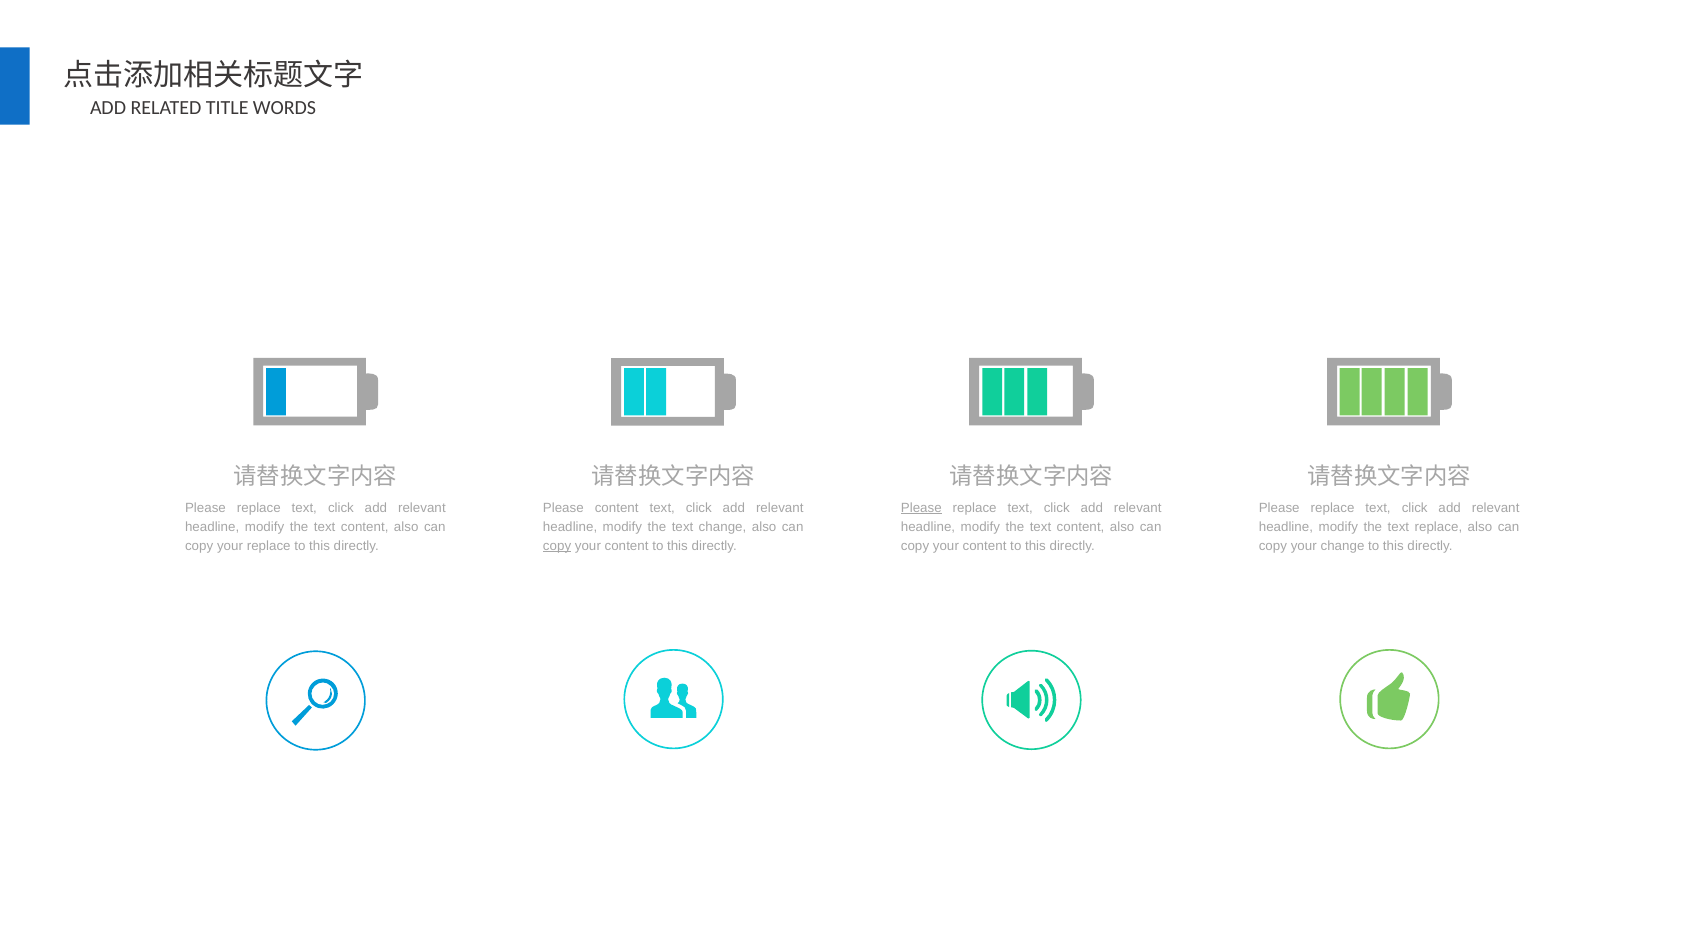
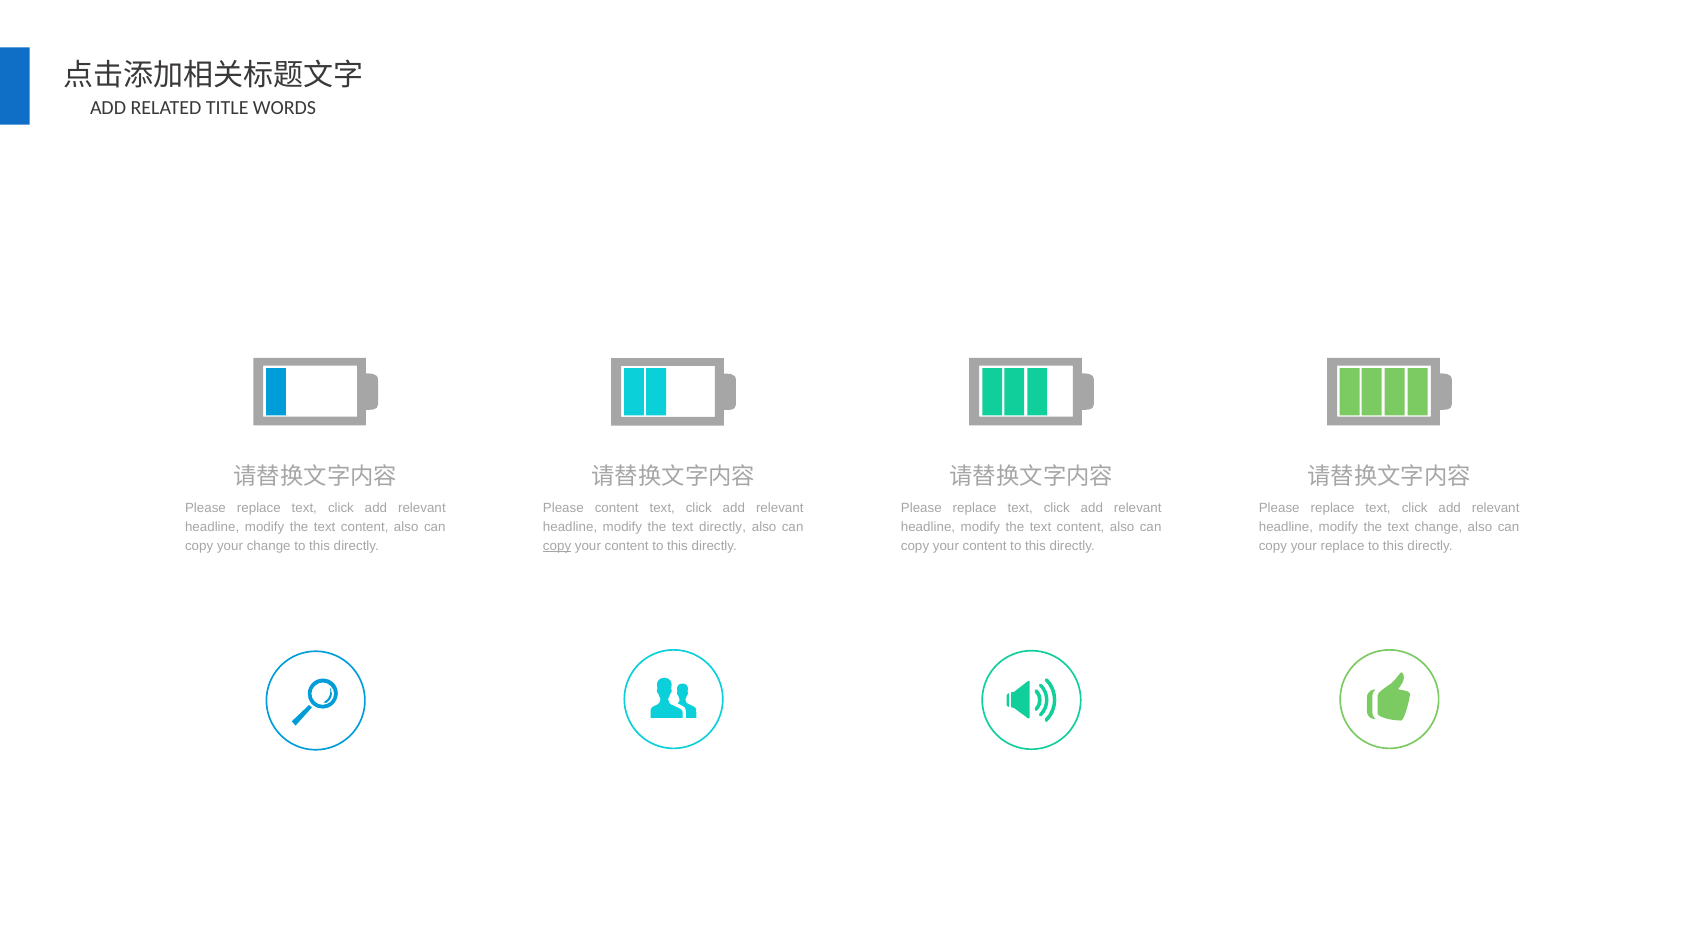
Please at (921, 508) underline: present -> none
text change: change -> directly
text replace: replace -> change
your replace: replace -> change
your change: change -> replace
